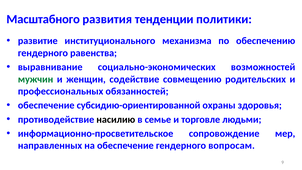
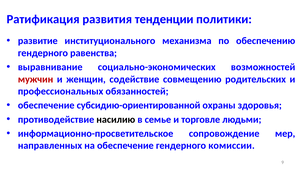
Масштабного: Масштабного -> Ратификация
мужчин colour: green -> red
вопросам: вопросам -> комиссии
